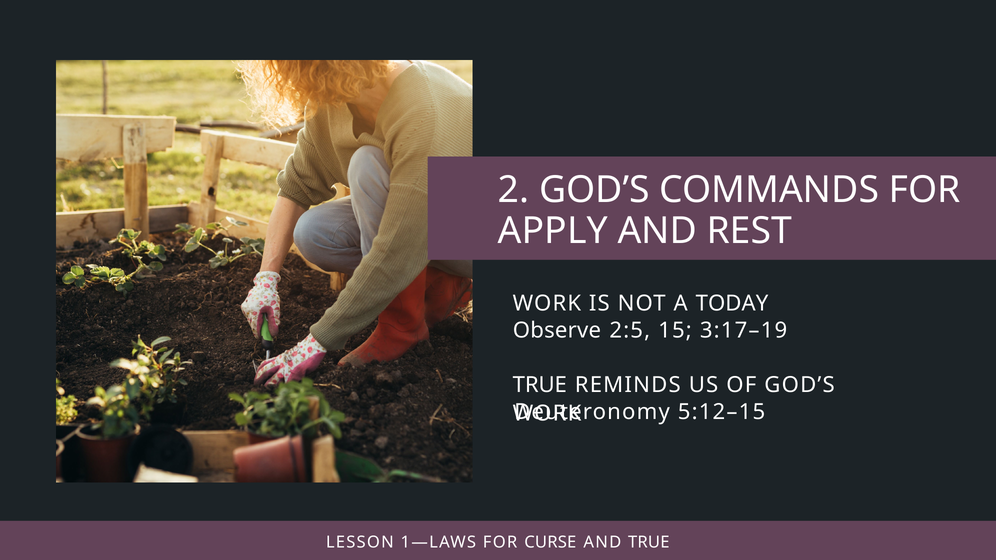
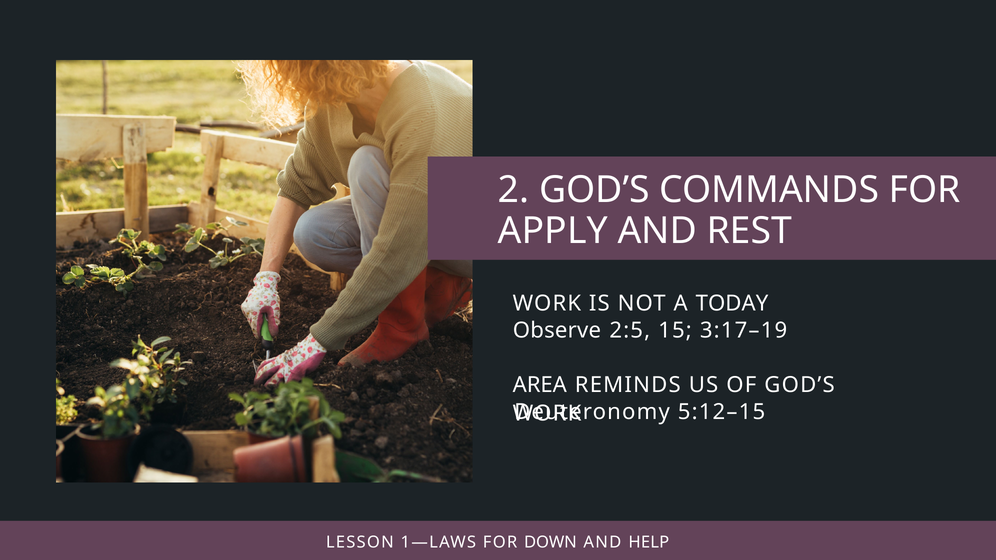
TRUE at (540, 385): TRUE -> AREA
CURSE: CURSE -> DOWN
TRUE at (649, 543): TRUE -> HELP
